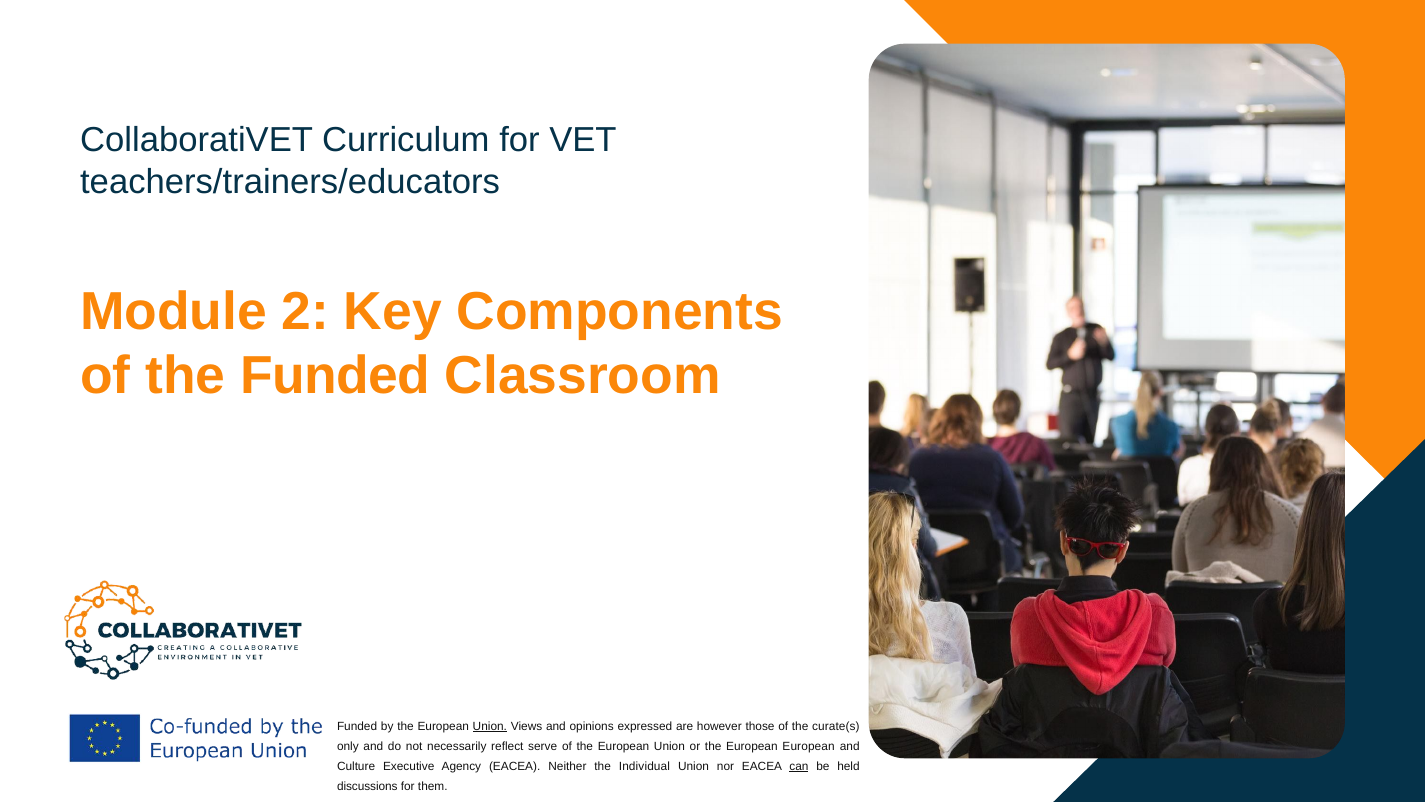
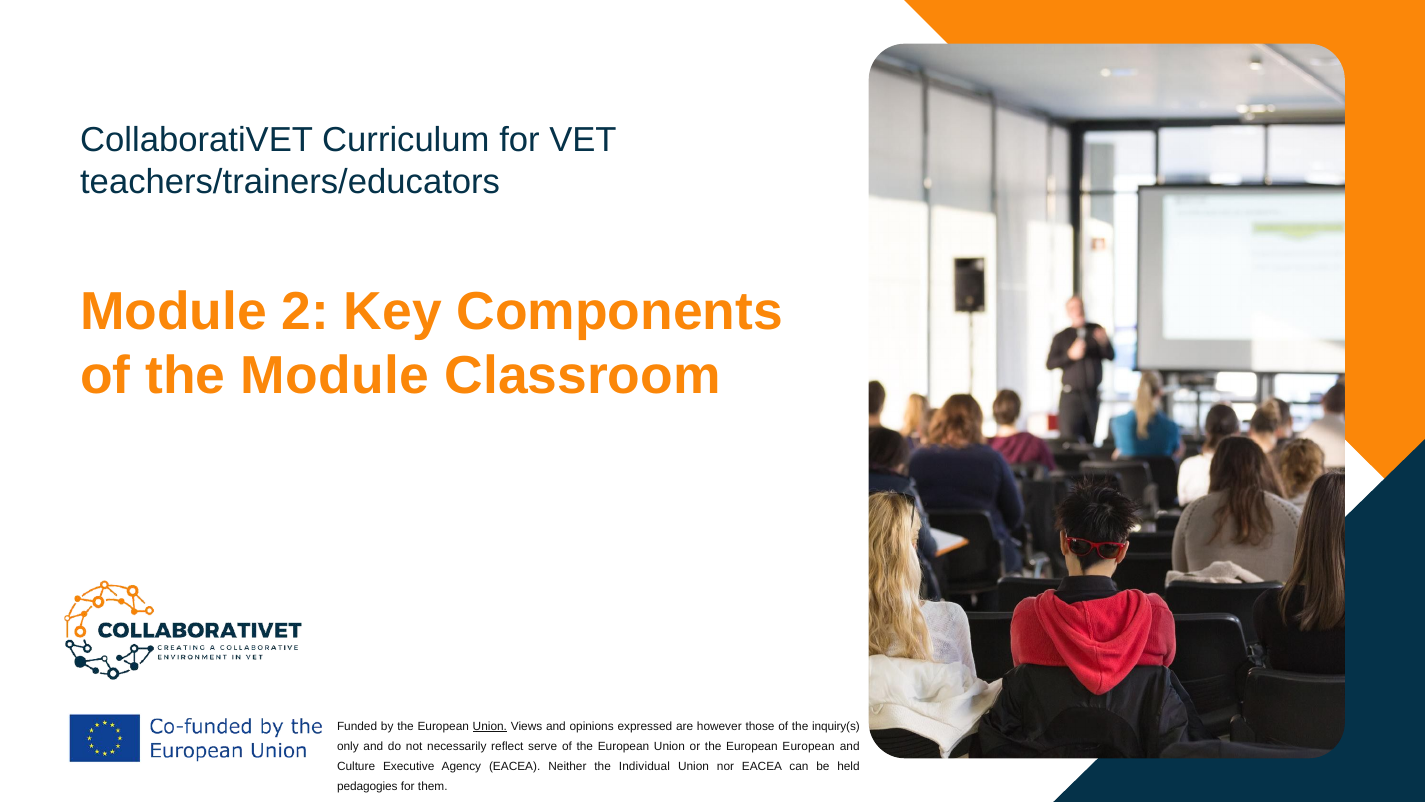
the Funded: Funded -> Module
curate(s: curate(s -> inquiry(s
can underline: present -> none
discussions: discussions -> pedagogies
